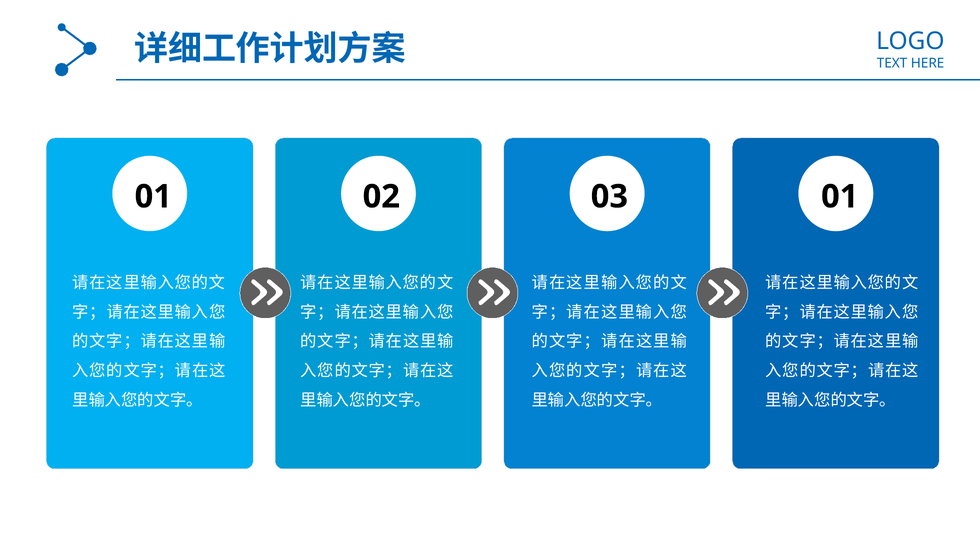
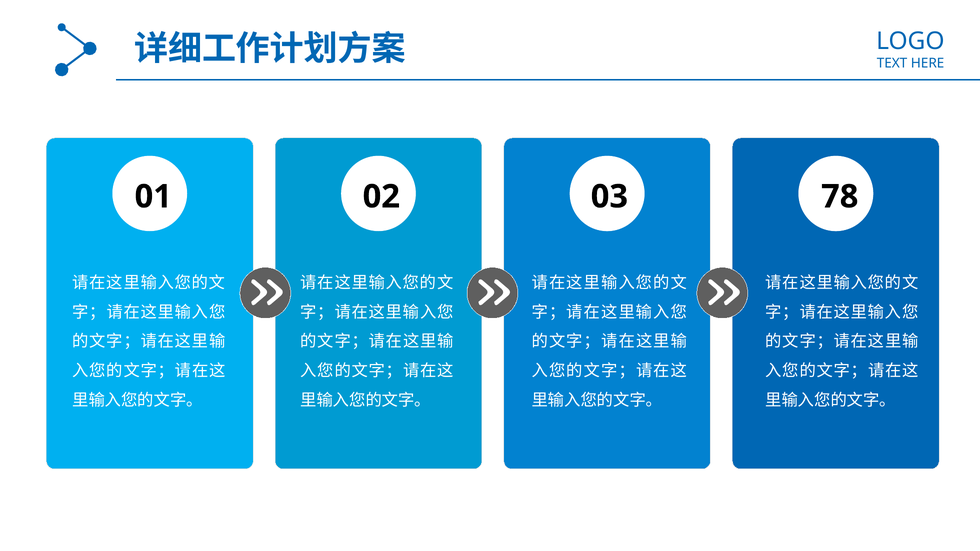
03 01: 01 -> 78
